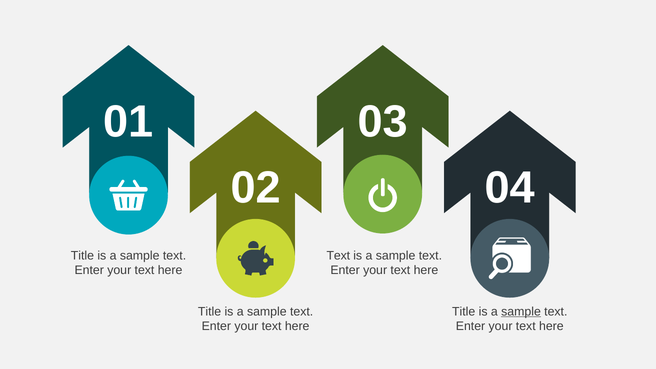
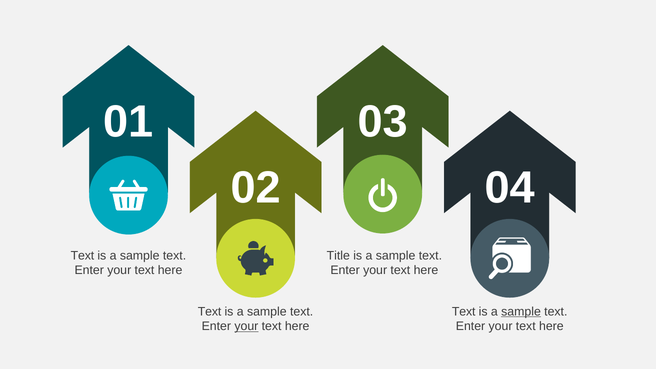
Title at (82, 255): Title -> Text
Text at (338, 255): Text -> Title
Title at (210, 312): Title -> Text
Title at (464, 312): Title -> Text
your at (246, 326) underline: none -> present
